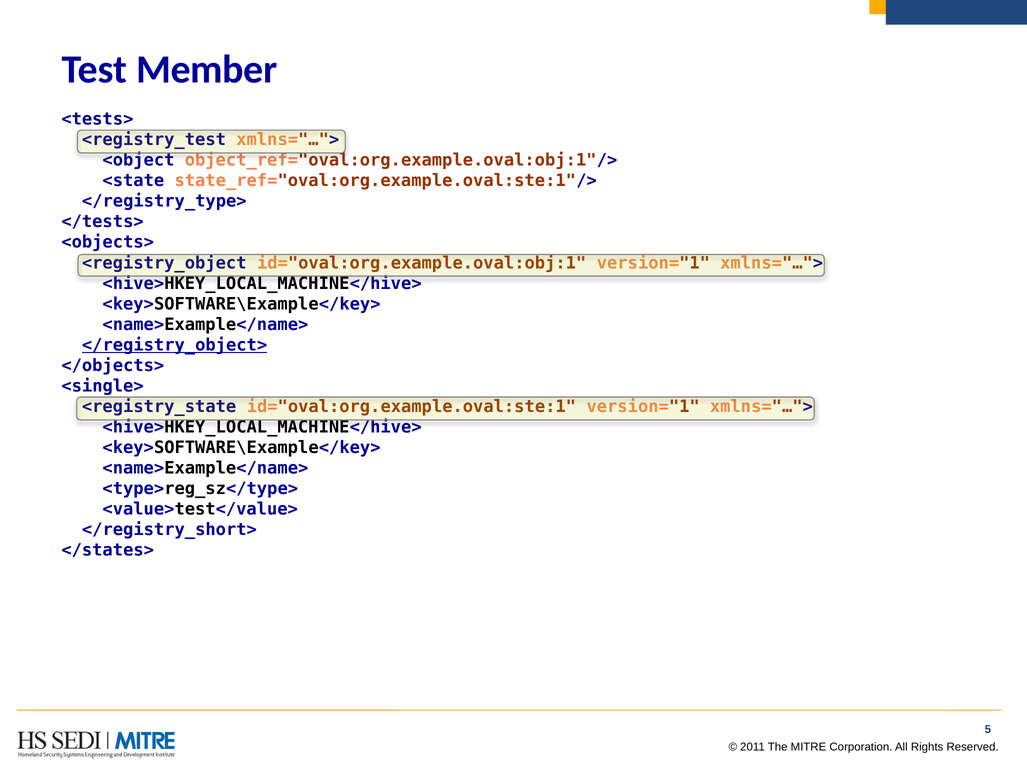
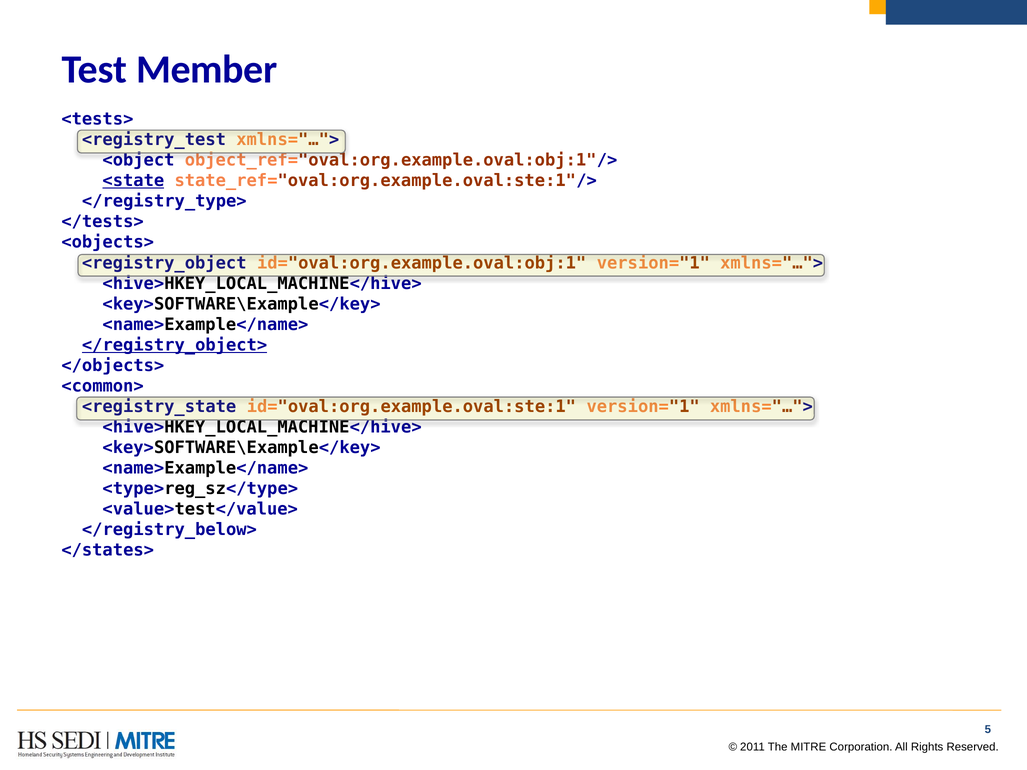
<state underline: none -> present
<single>: <single> -> <common>
</registry_short>: </registry_short> -> </registry_below>
